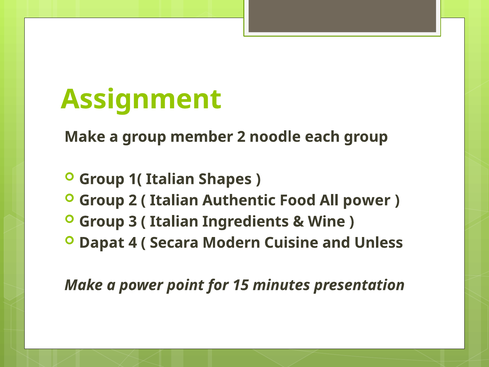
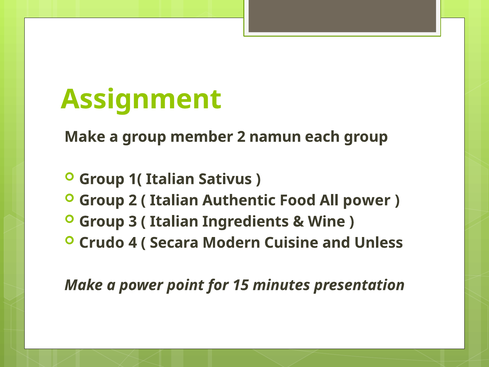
noodle: noodle -> namun
Shapes: Shapes -> Sativus
Dapat: Dapat -> Crudo
